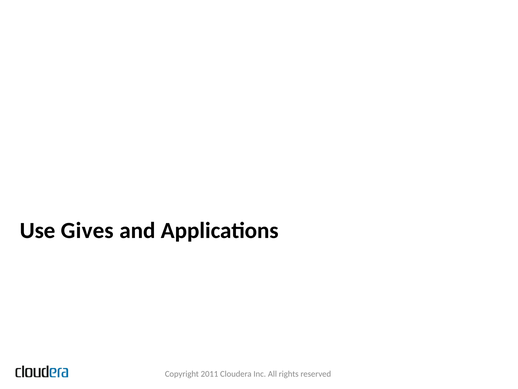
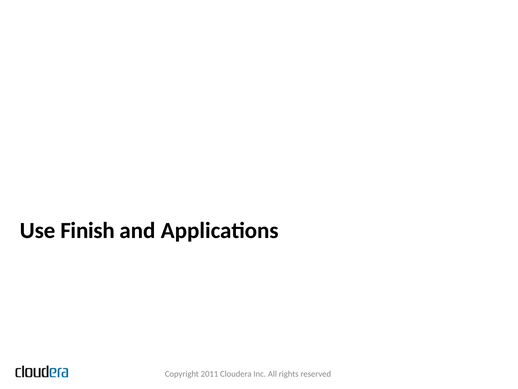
Gives: Gives -> Finish
